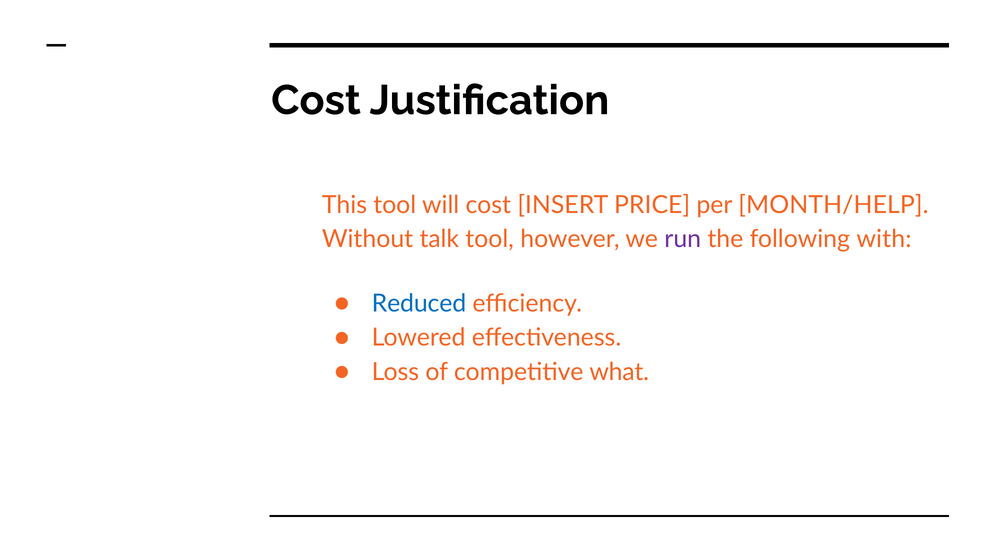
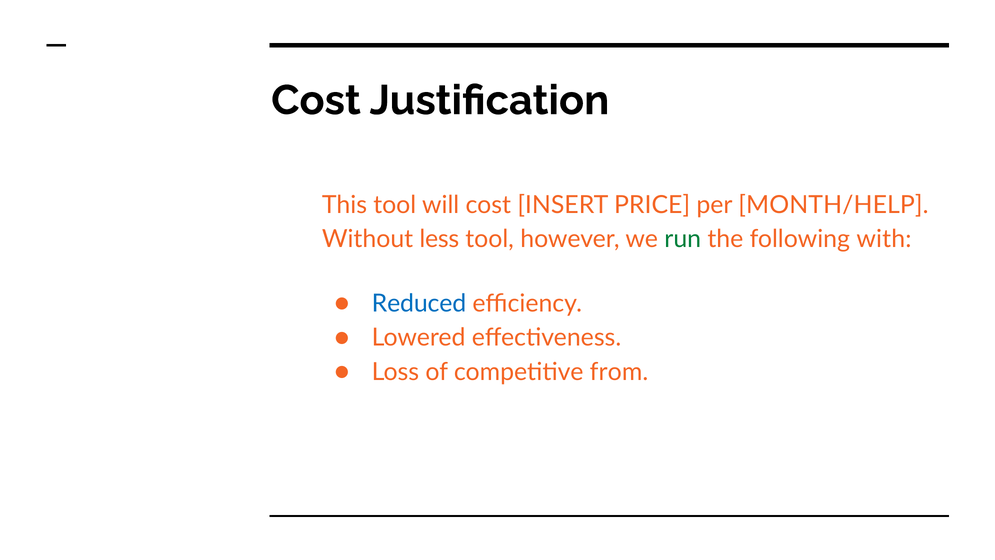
talk: talk -> less
run colour: purple -> green
what: what -> from
